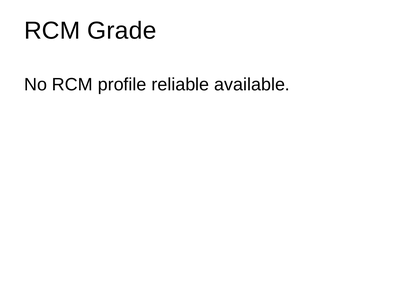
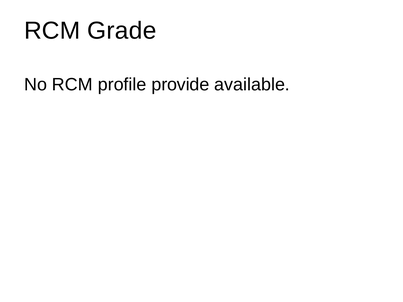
reliable: reliable -> provide
